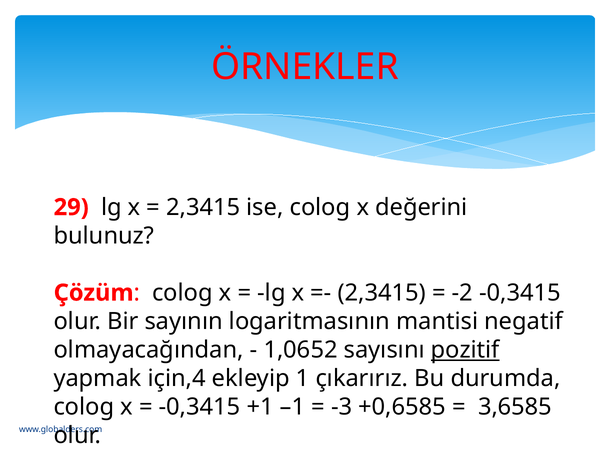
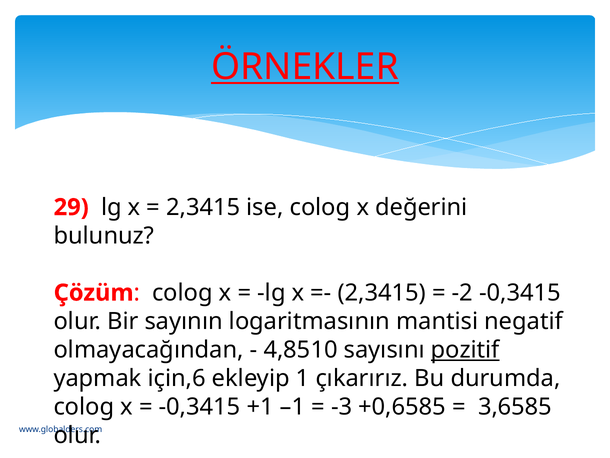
ÖRNEKLER underline: none -> present
1,0652: 1,0652 -> 4,8510
için,4: için,4 -> için,6
